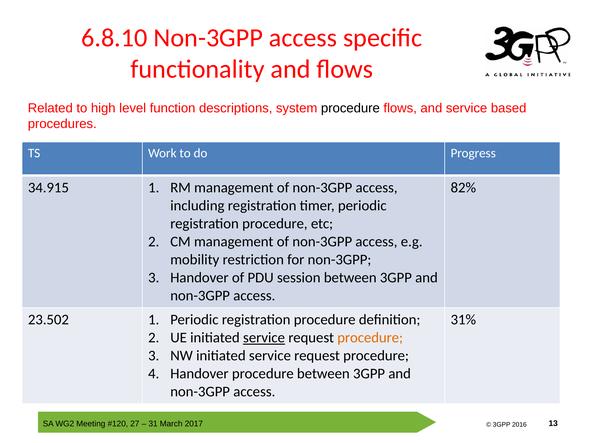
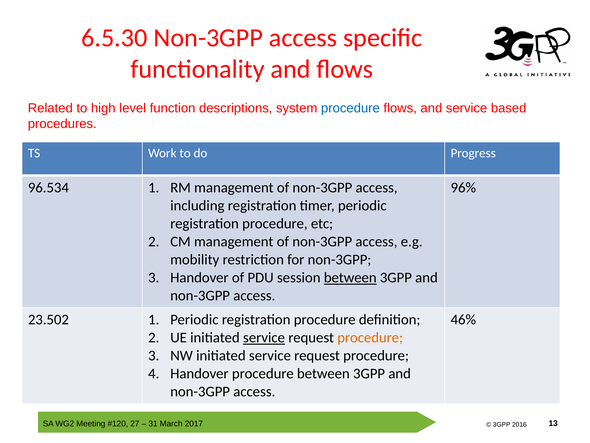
6.8.10: 6.8.10 -> 6.5.30
procedure at (350, 108) colour: black -> blue
34.915: 34.915 -> 96.534
82%: 82% -> 96%
between at (350, 277) underline: none -> present
31%: 31% -> 46%
